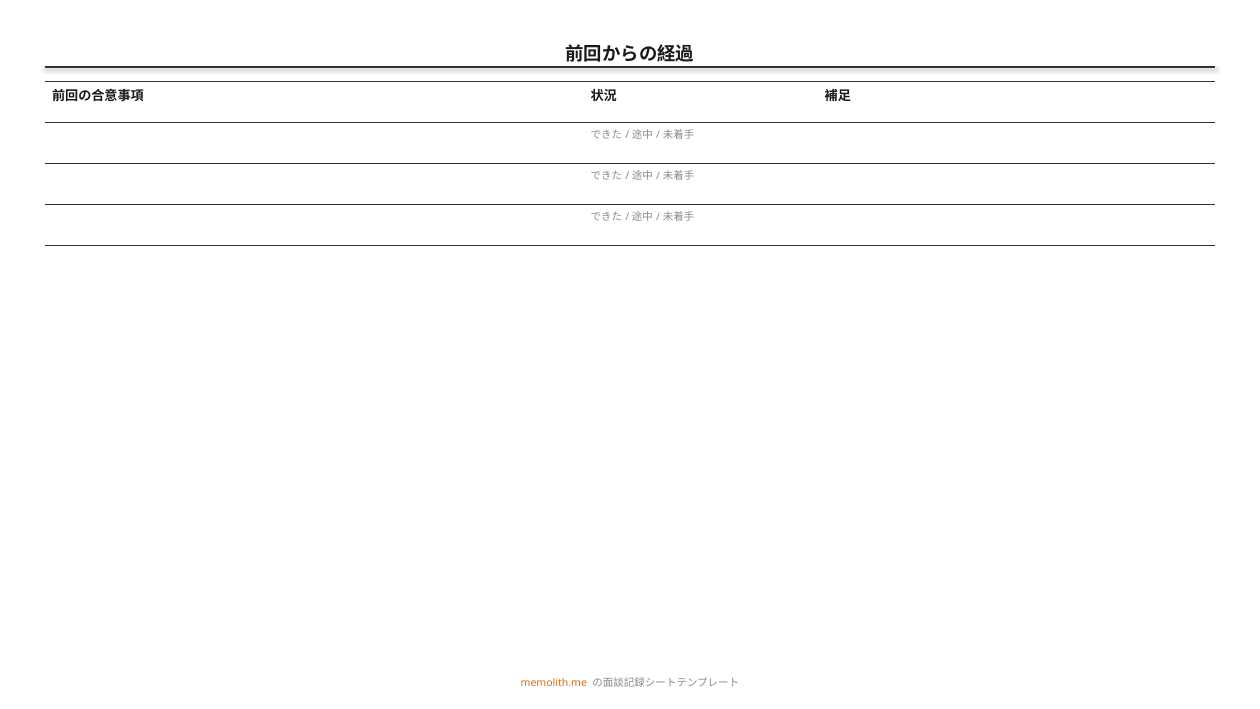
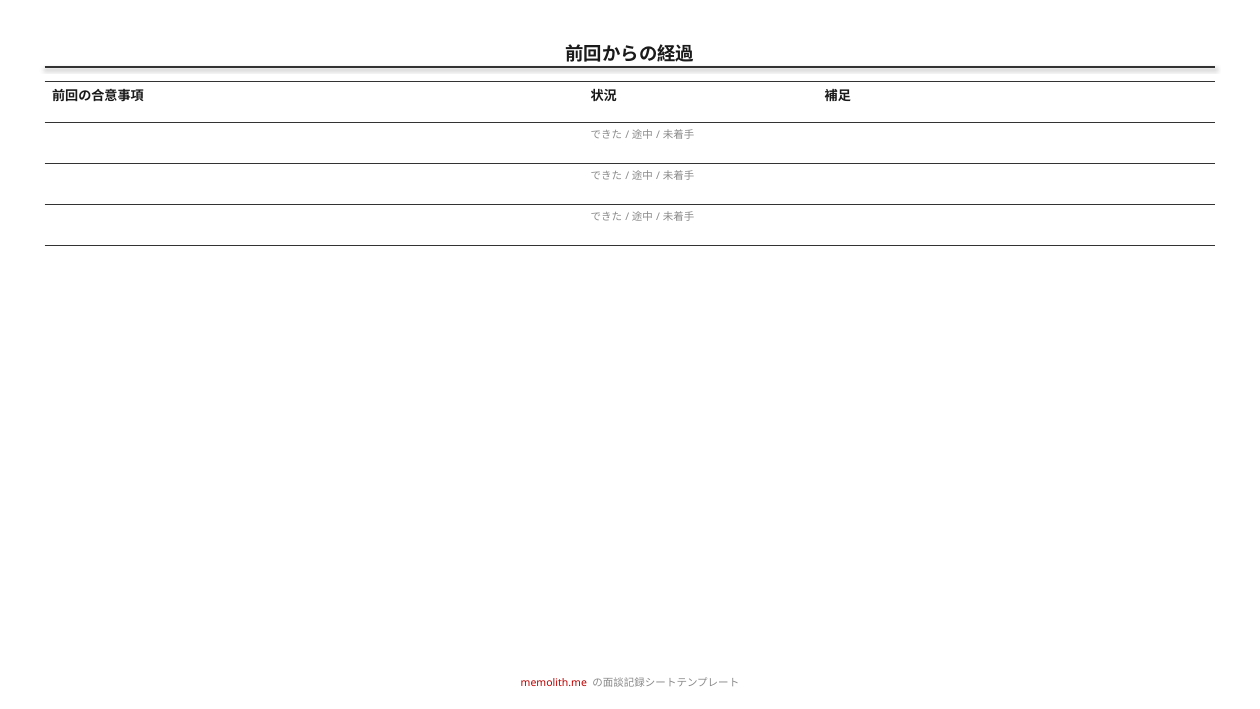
memolith.me colour: orange -> red
